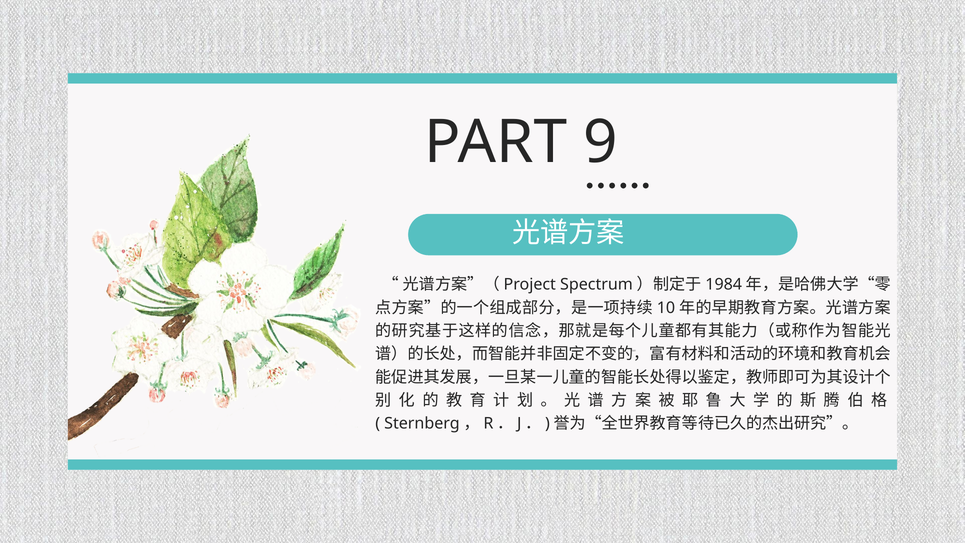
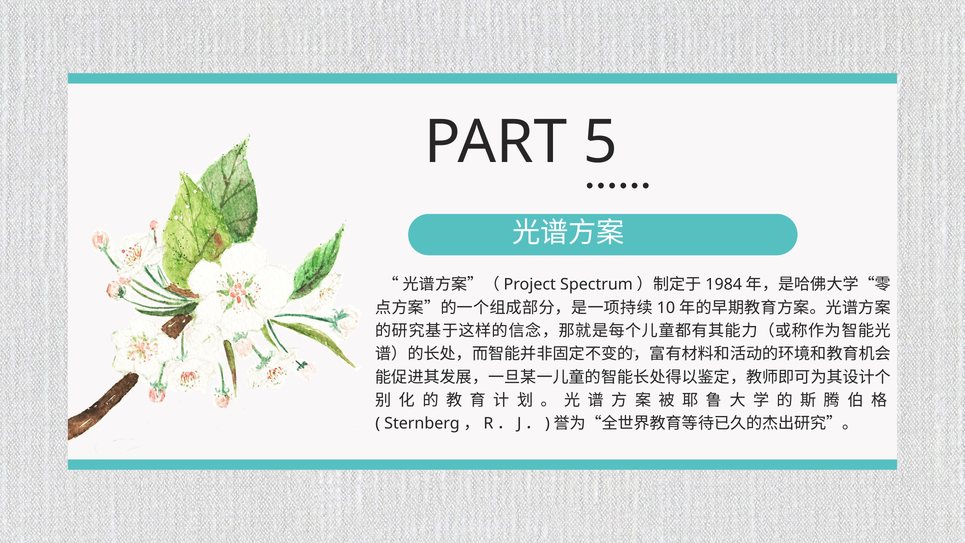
9: 9 -> 5
